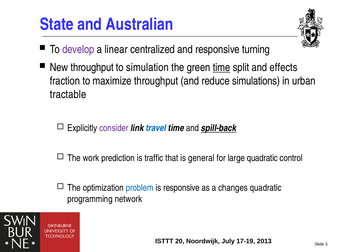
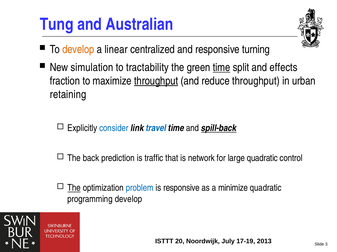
State: State -> Tung
develop at (78, 50) colour: purple -> orange
New throughput: throughput -> simulation
simulation: simulation -> tractability
throughput at (156, 81) underline: none -> present
reduce simulations: simulations -> throughput
tractable: tractable -> retaining
consider colour: purple -> blue
work: work -> back
general: general -> network
The at (74, 188) underline: none -> present
changes: changes -> minimize
programming network: network -> develop
